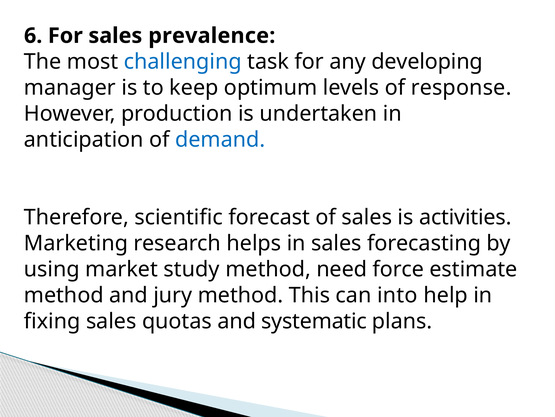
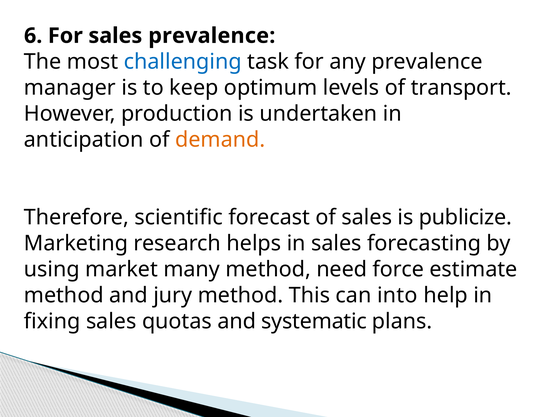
any developing: developing -> prevalence
response: response -> transport
demand colour: blue -> orange
activities: activities -> publicize
study: study -> many
